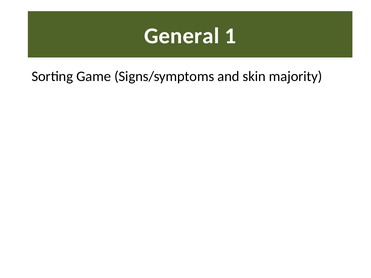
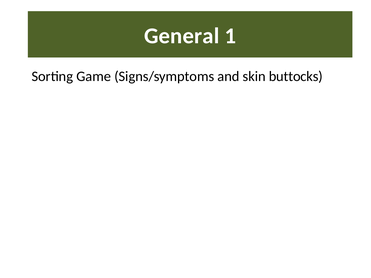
majority: majority -> buttocks
